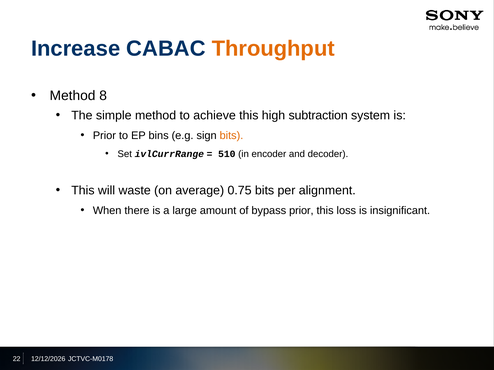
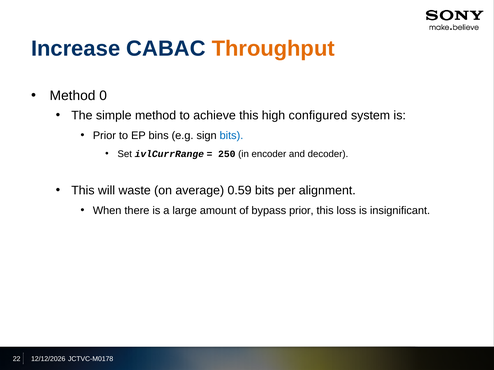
8: 8 -> 0
subtraction: subtraction -> configured
bits at (231, 136) colour: orange -> blue
510: 510 -> 250
0.75: 0.75 -> 0.59
